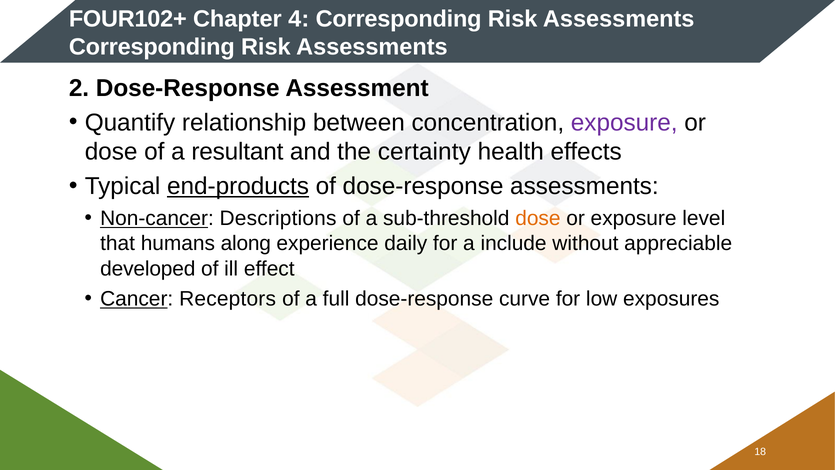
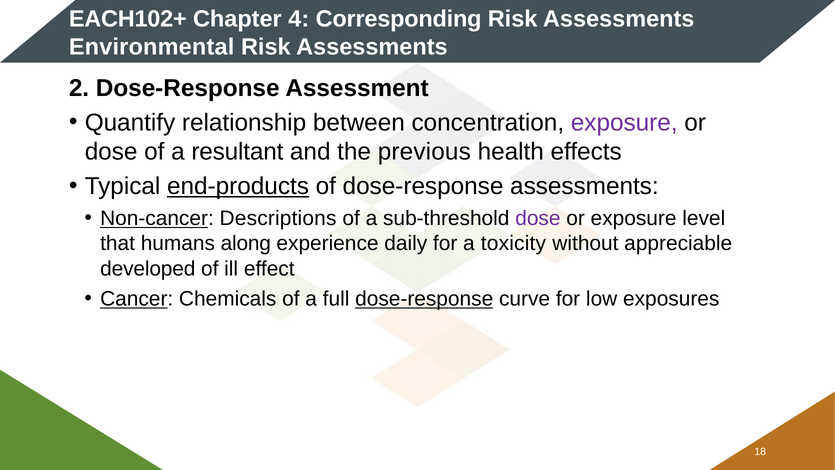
FOUR102+: FOUR102+ -> EACH102+
Corresponding at (152, 47): Corresponding -> Environmental
certainty: certainty -> previous
dose at (538, 218) colour: orange -> purple
include: include -> toxicity
Receptors: Receptors -> Chemicals
dose-response at (424, 299) underline: none -> present
